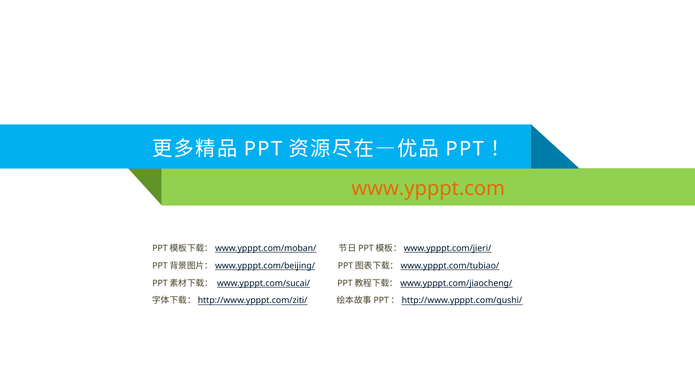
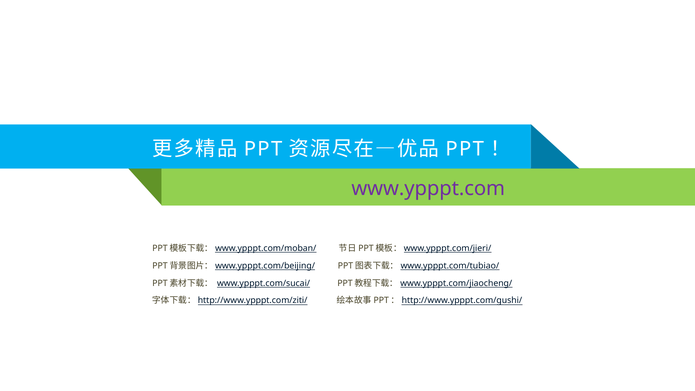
www.ypppt.com colour: orange -> purple
